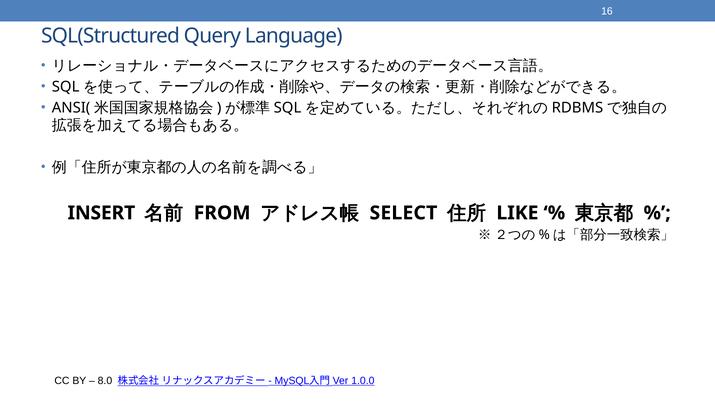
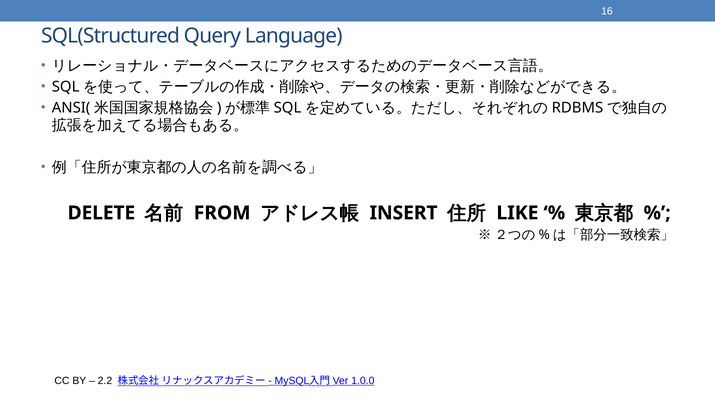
INSERT: INSERT -> DELETE
SELECT: SELECT -> INSERT
8.0: 8.0 -> 2.2
